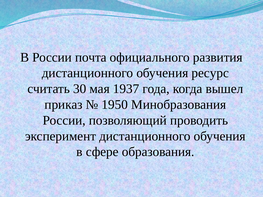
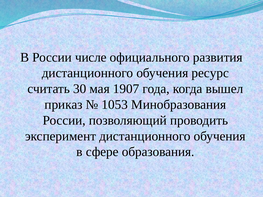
почта: почта -> числе
1937: 1937 -> 1907
1950: 1950 -> 1053
